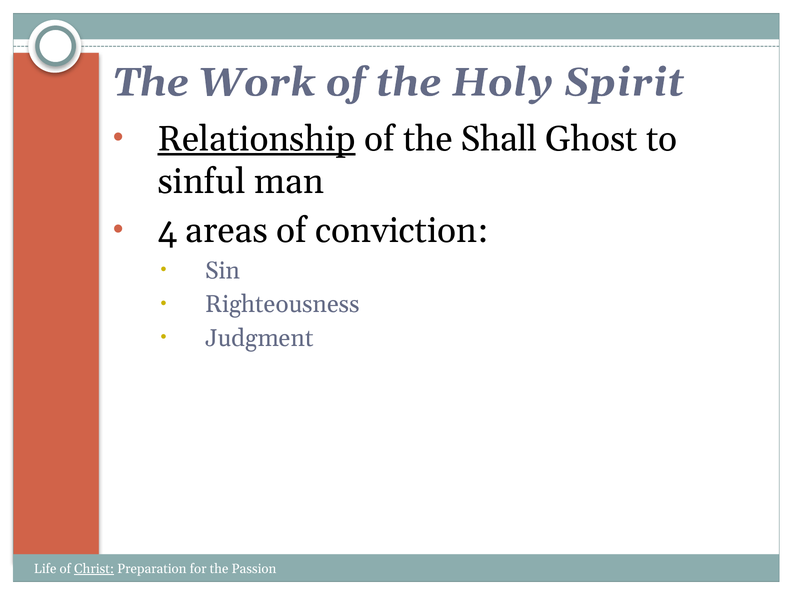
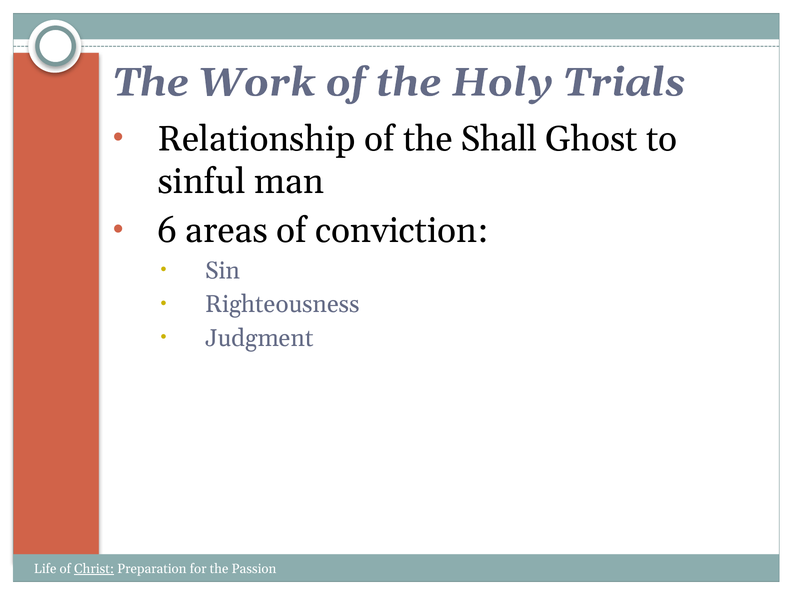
Spirit: Spirit -> Trials
Relationship underline: present -> none
4: 4 -> 6
